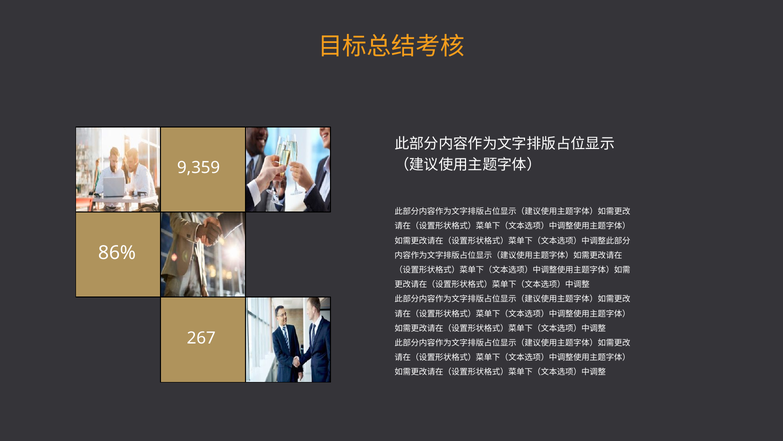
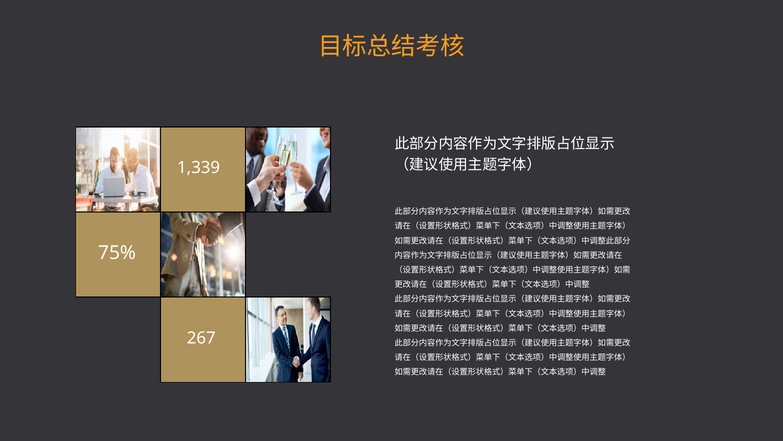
9,359: 9,359 -> 1,339
86%: 86% -> 75%
